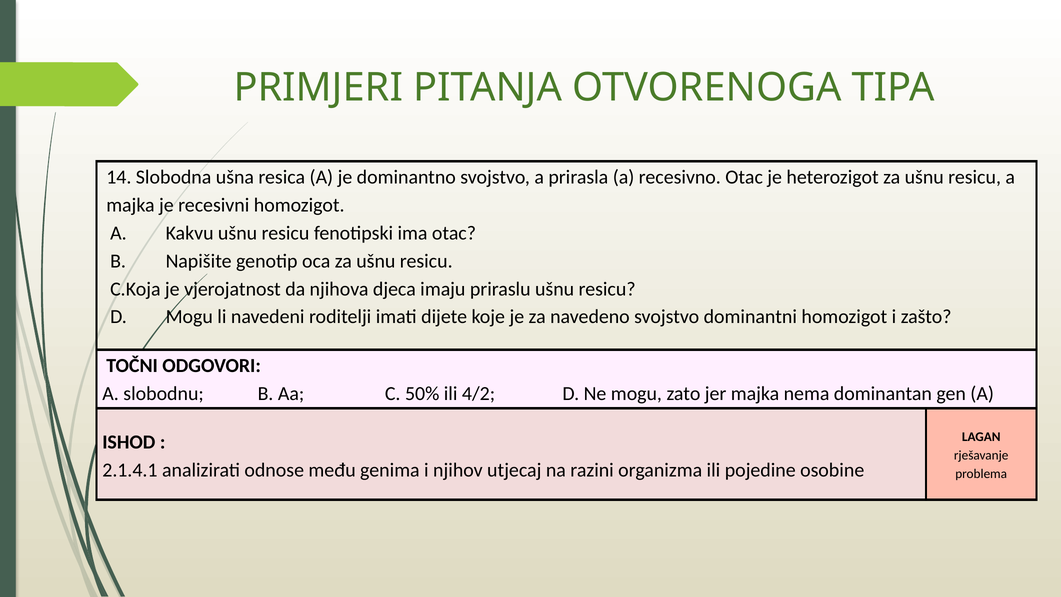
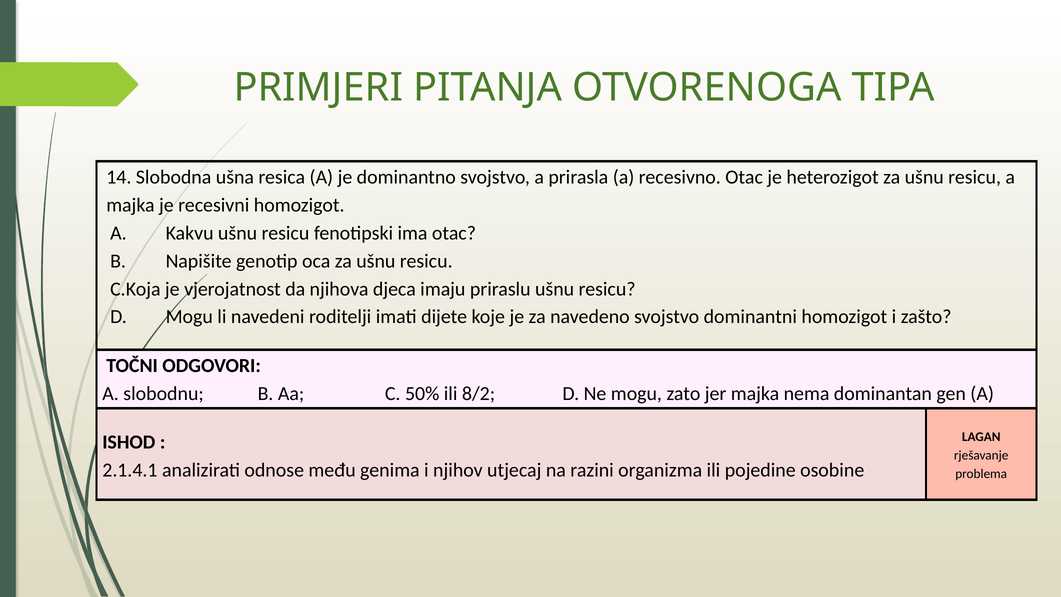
4/2: 4/2 -> 8/2
